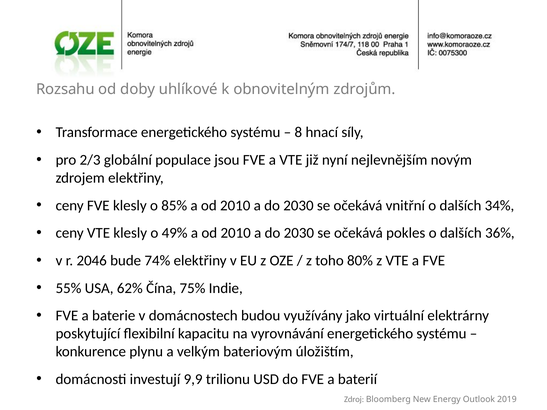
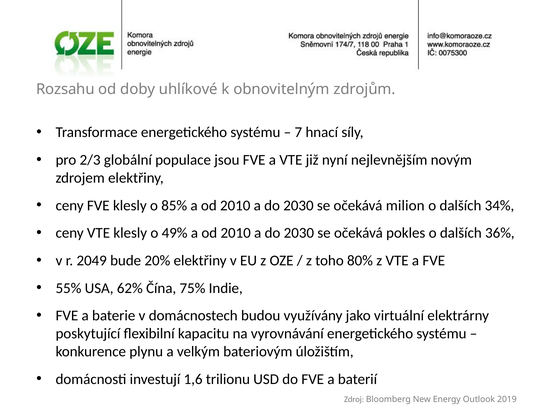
8: 8 -> 7
vnitřní: vnitřní -> milion
2046: 2046 -> 2049
74%: 74% -> 20%
9,9: 9,9 -> 1,6
